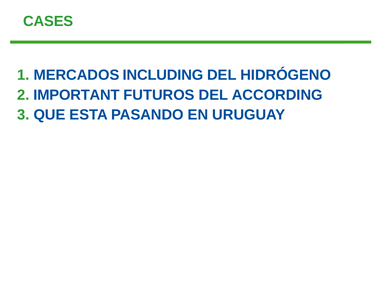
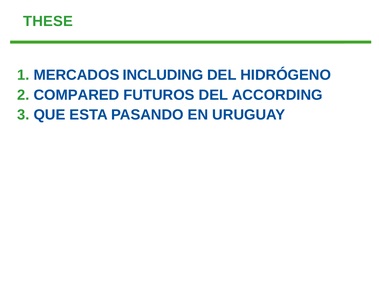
CASES: CASES -> THESE
IMPORTANT: IMPORTANT -> COMPARED
